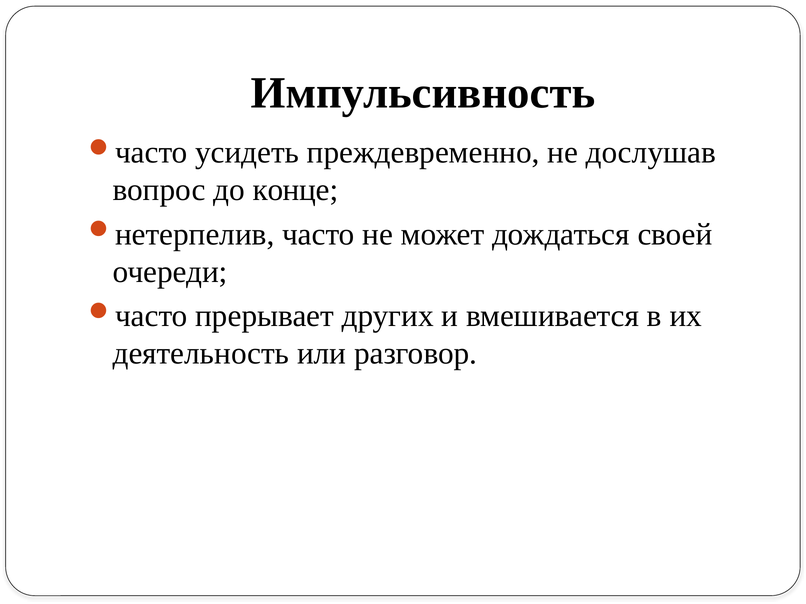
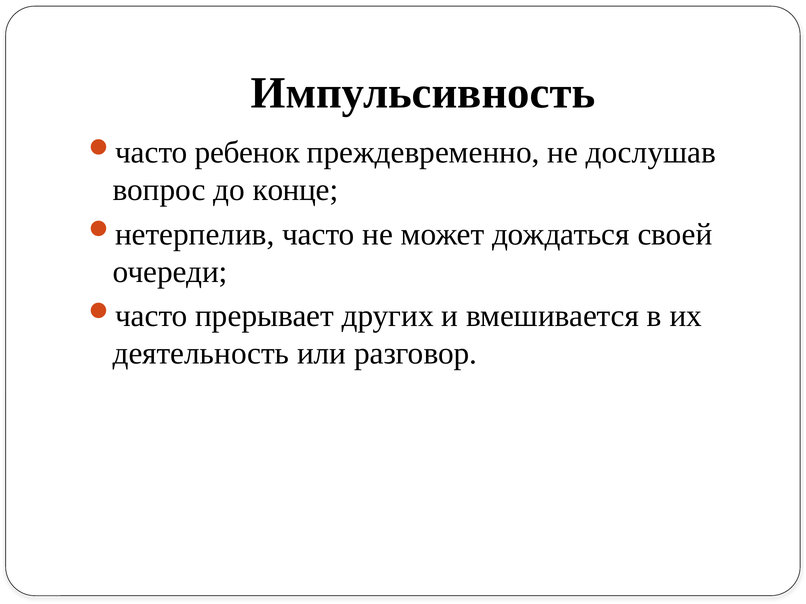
усидеть: усидеть -> ребенок
